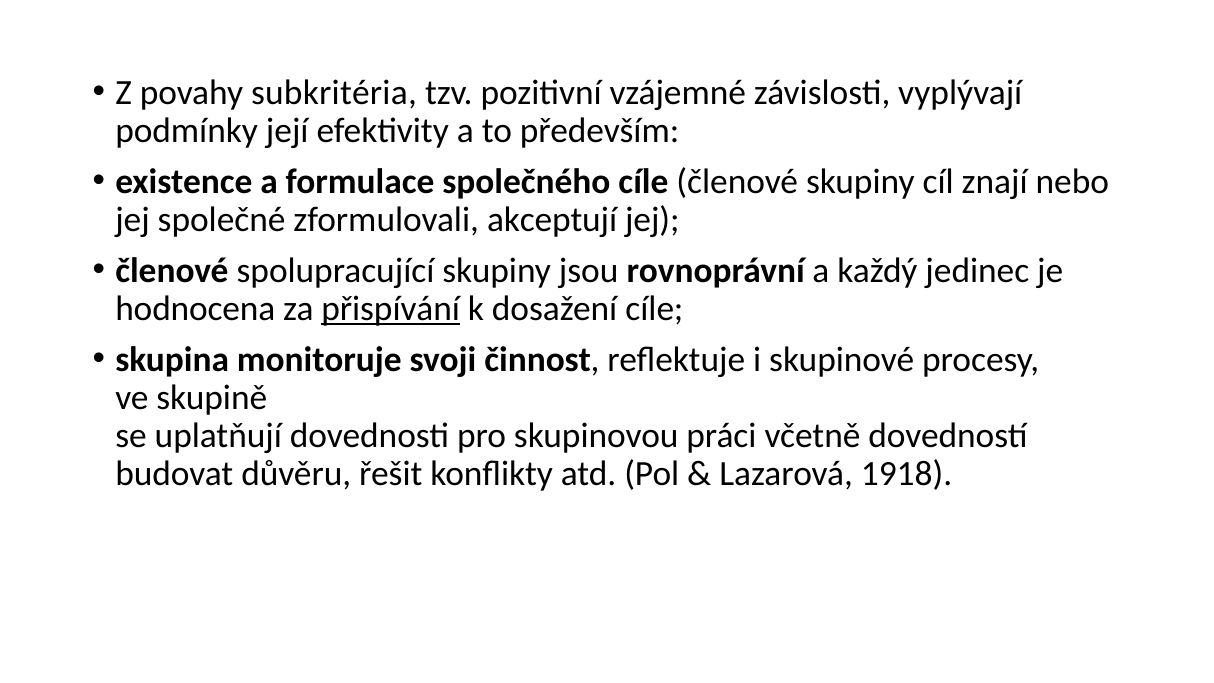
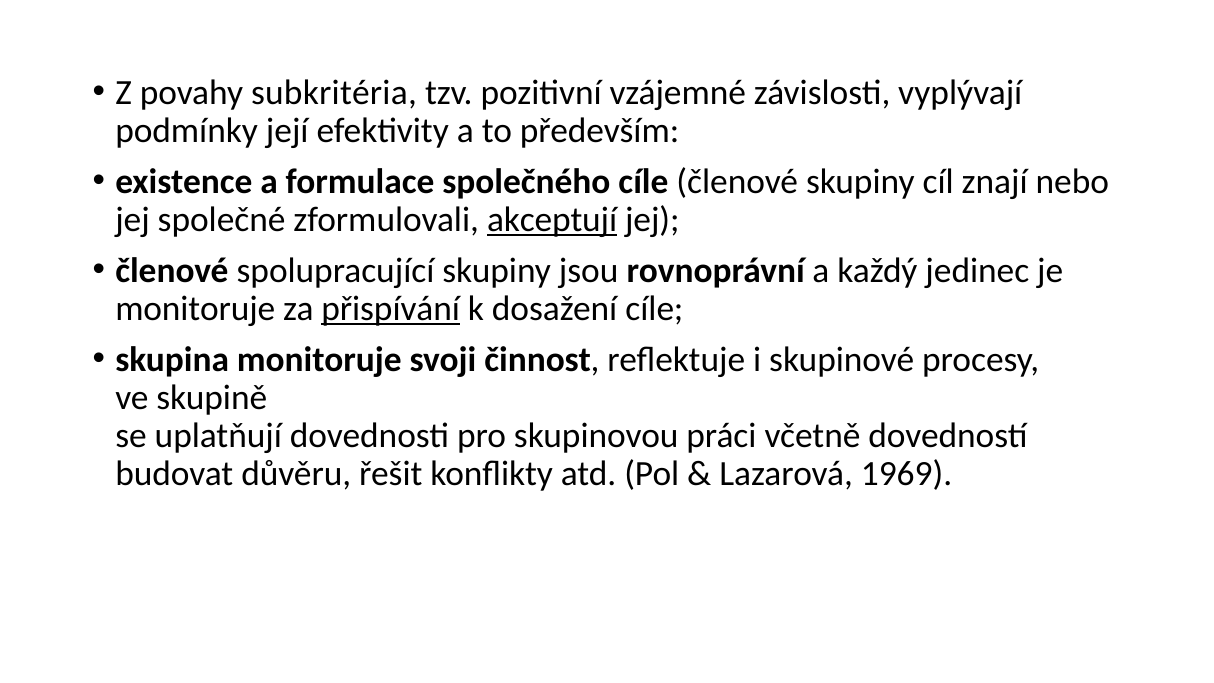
akceptují underline: none -> present
hodnocena at (195, 309): hodnocena -> monitoruje
1918: 1918 -> 1969
